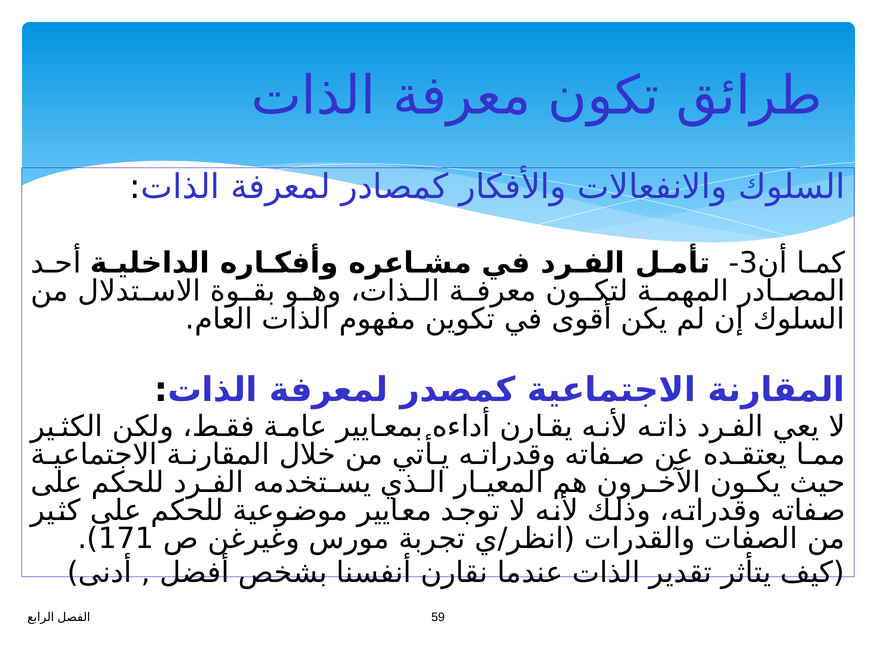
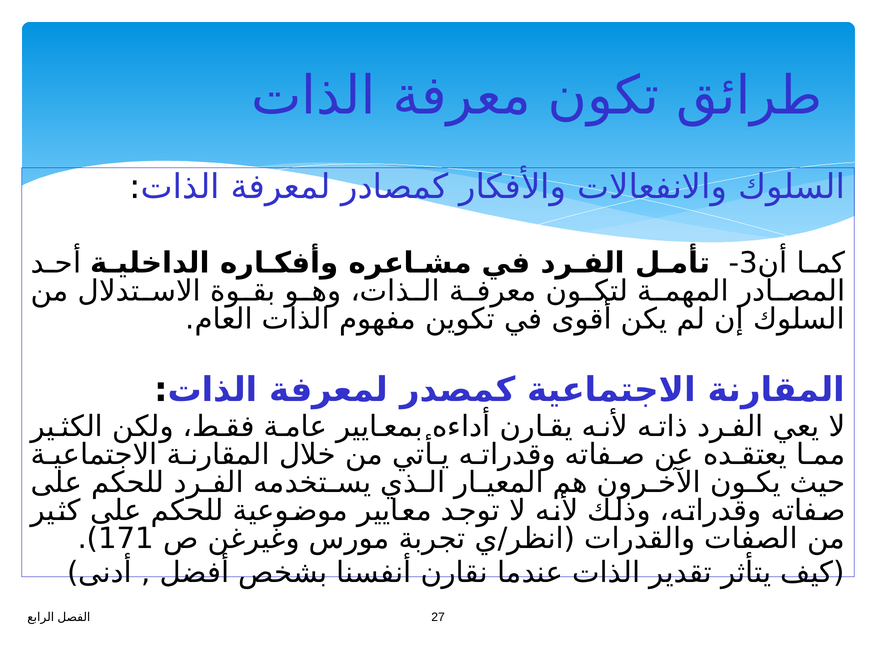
59: 59 -> 27
